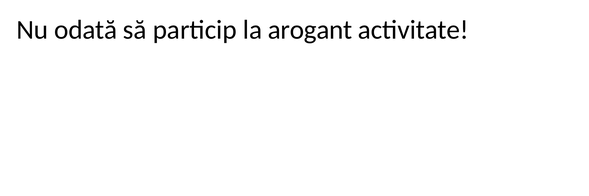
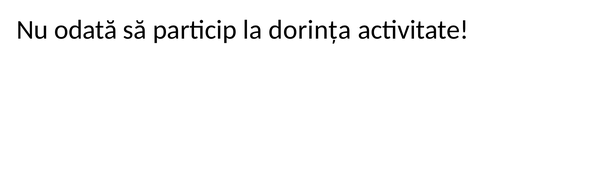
arogant: arogant -> dorința
